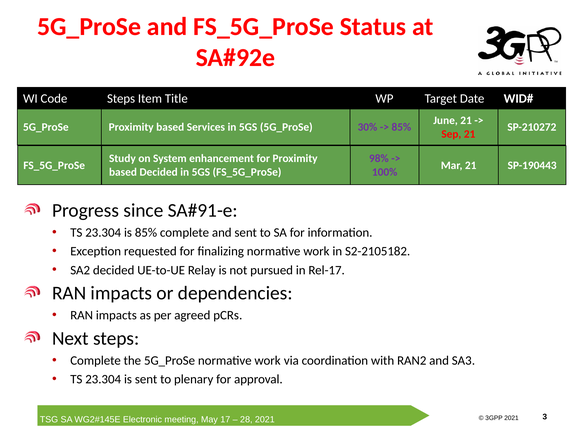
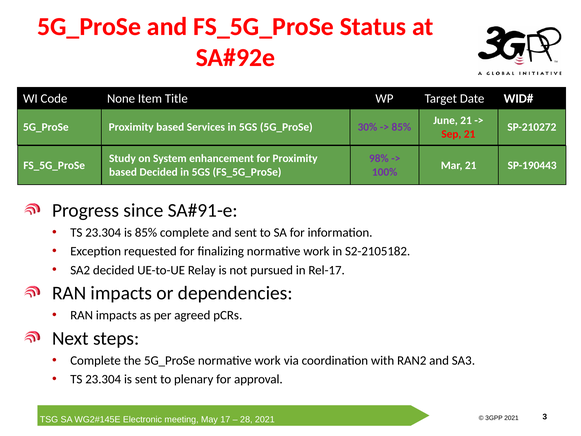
Code Steps: Steps -> None
